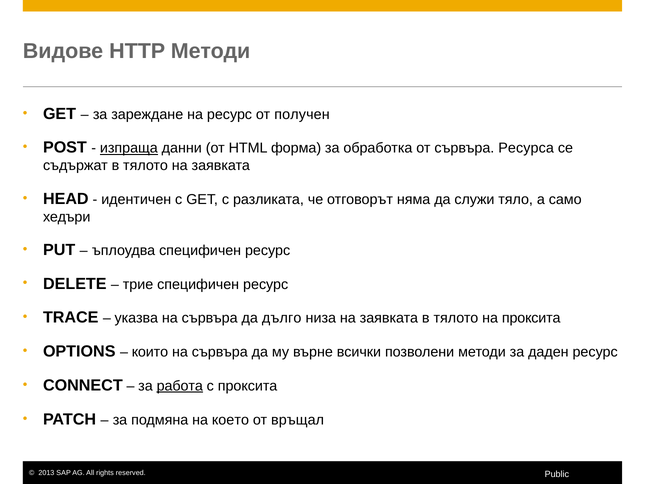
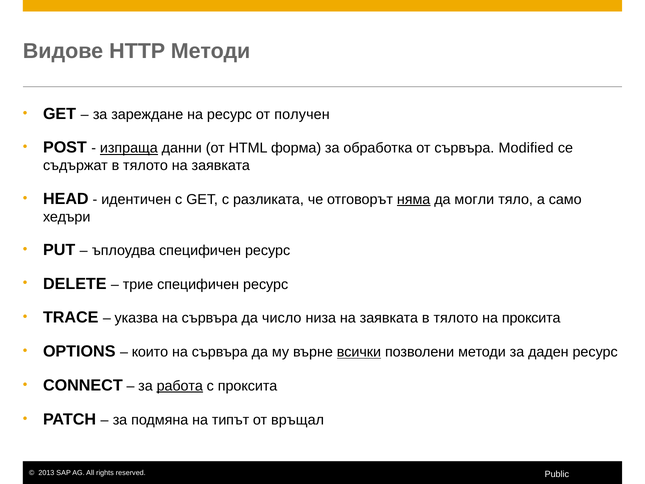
Ресурса: Ресурса -> Modified
няма underline: none -> present
служи: служи -> могли
дълго: дълго -> число
всички underline: none -> present
което: което -> типът
